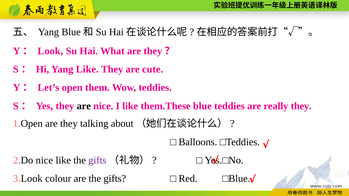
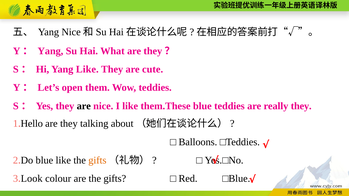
Yang Blue: Blue -> Nice
Look at (50, 51): Look -> Yang
Open at (32, 124): Open -> Hello
nice at (44, 161): nice -> blue
gifts at (97, 161) colour: purple -> orange
